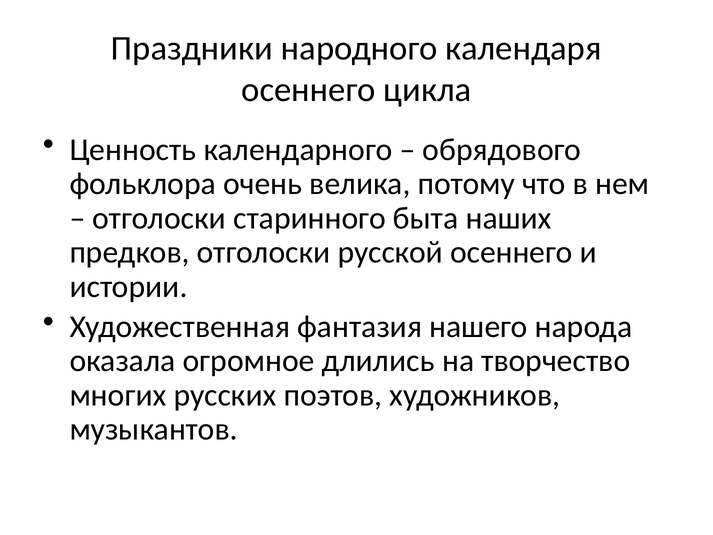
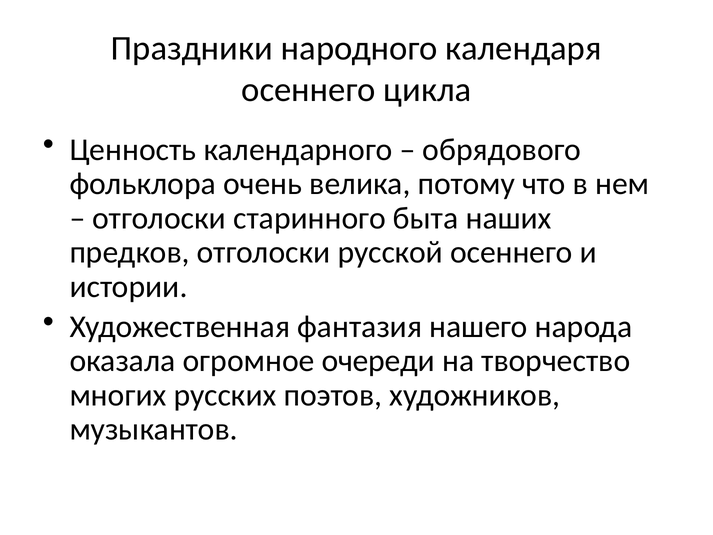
длились: длились -> очереди
